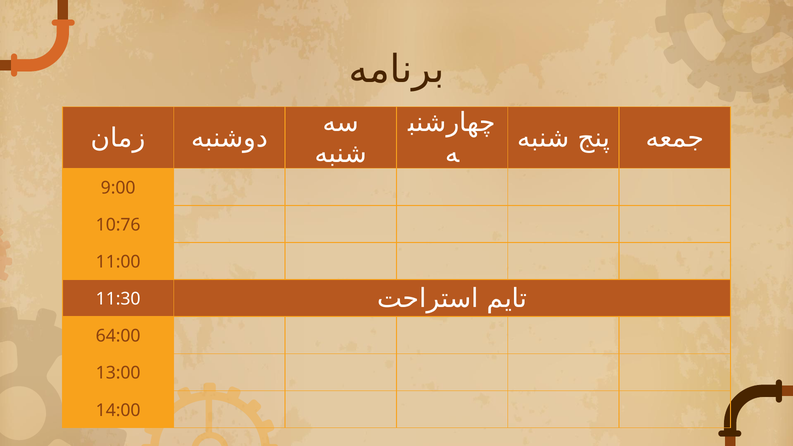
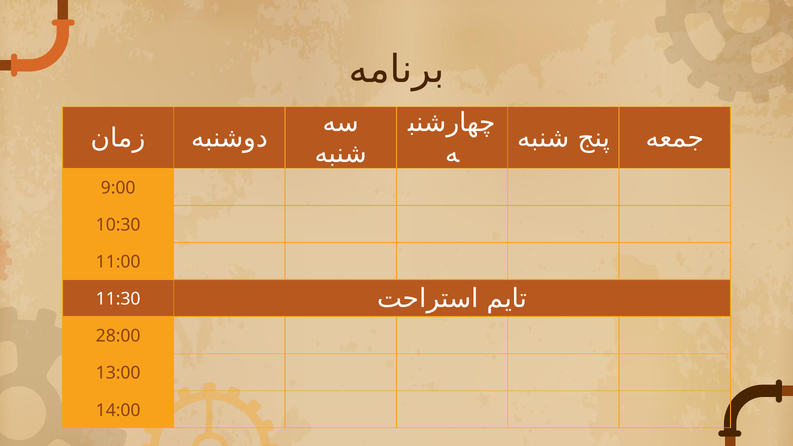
10:76: 10:76 -> 10:30
64:00: 64:00 -> 28:00
